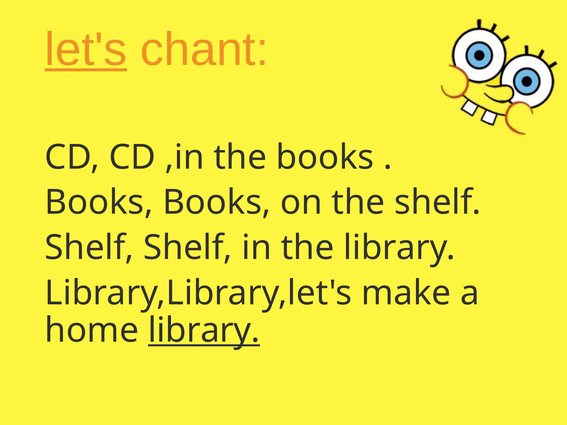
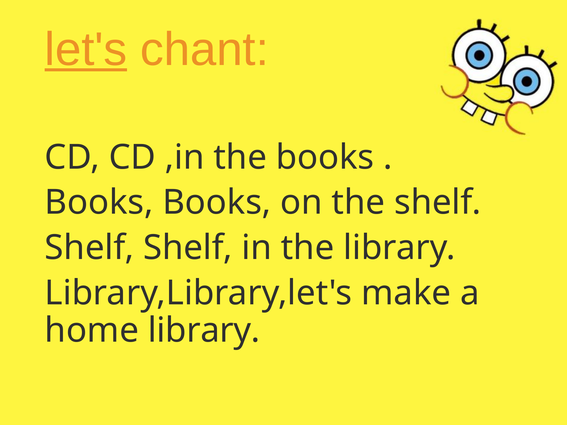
library at (204, 331) underline: present -> none
